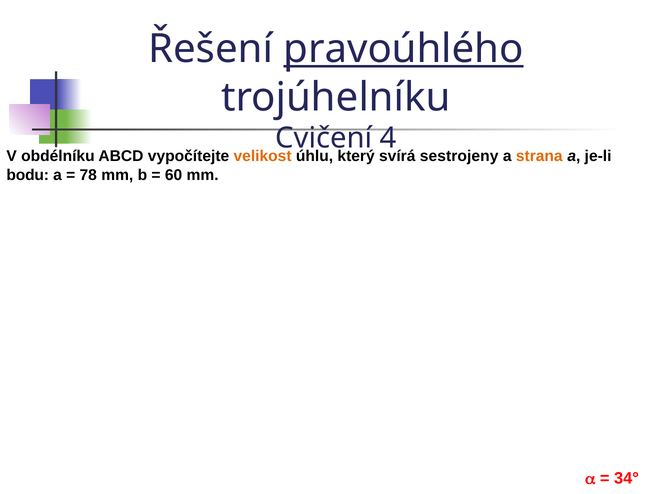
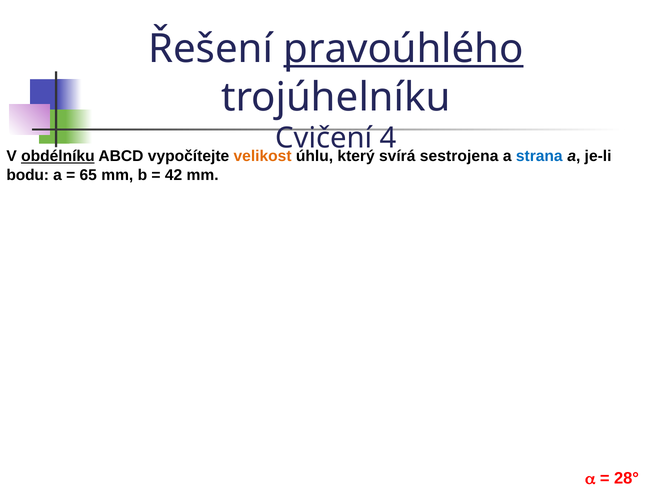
obdélníku underline: none -> present
sestrojeny: sestrojeny -> sestrojena
strana colour: orange -> blue
78: 78 -> 65
60: 60 -> 42
34°: 34° -> 28°
